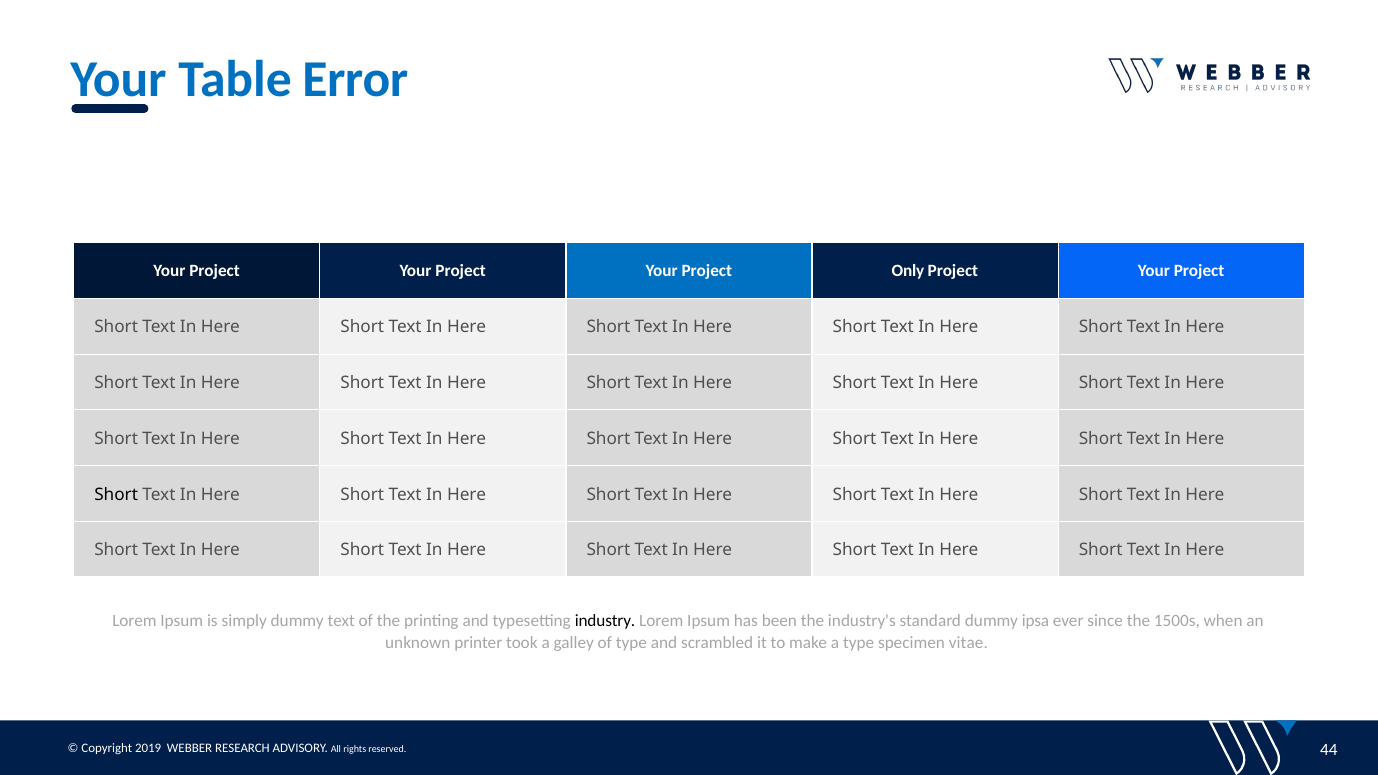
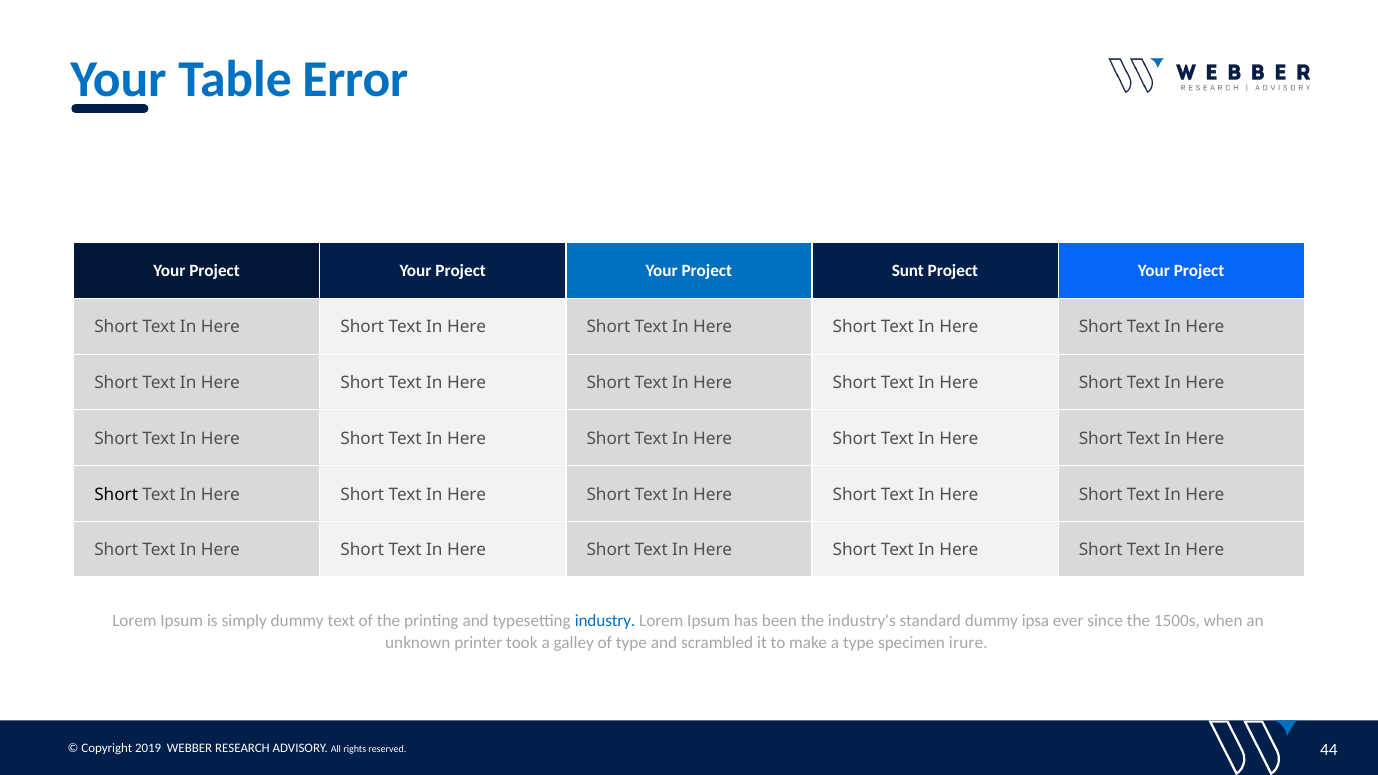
Only: Only -> Sunt
industry colour: black -> blue
vitae: vitae -> irure
